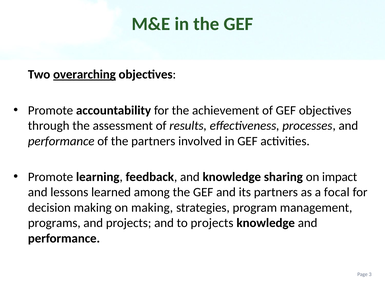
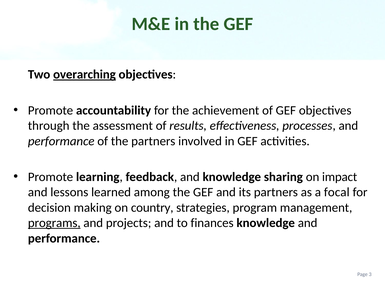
on making: making -> country
programs underline: none -> present
to projects: projects -> finances
